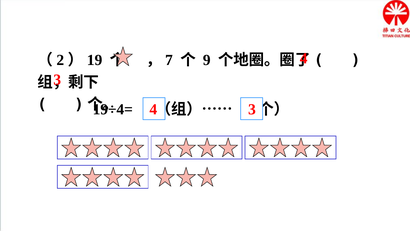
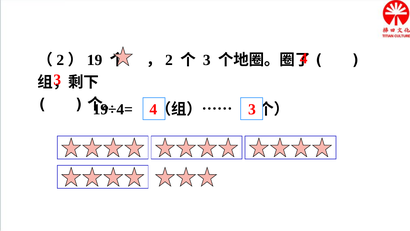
7 at (169, 60): 7 -> 2
9 at (207, 60): 9 -> 3
